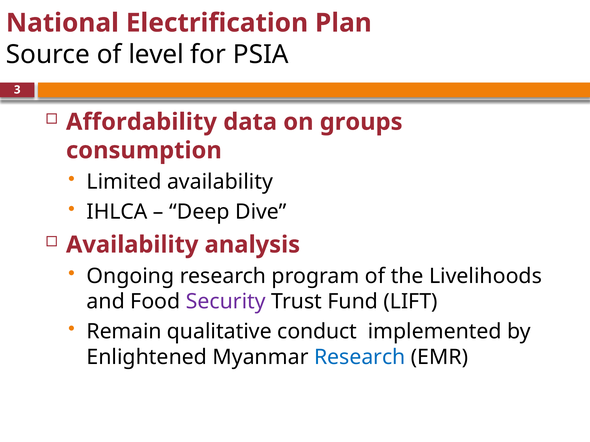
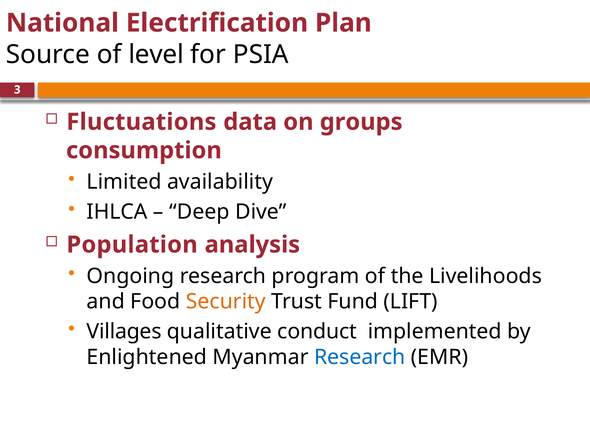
Affordability: Affordability -> Fluctuations
Availability at (132, 245): Availability -> Population
Security colour: purple -> orange
Remain: Remain -> Villages
